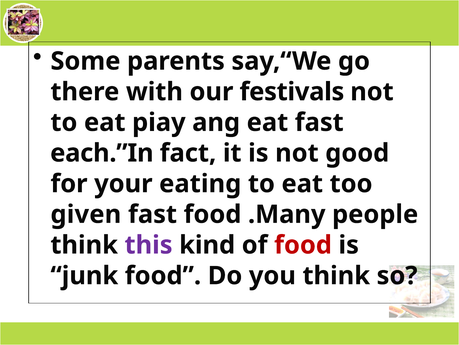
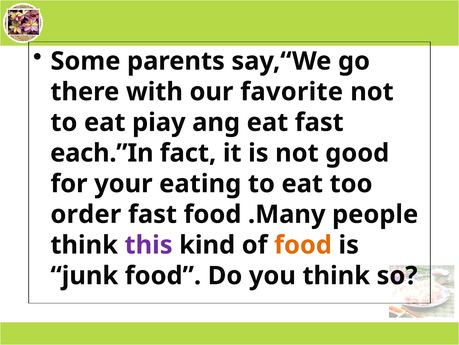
festivals: festivals -> favorite
given: given -> order
food at (303, 245) colour: red -> orange
